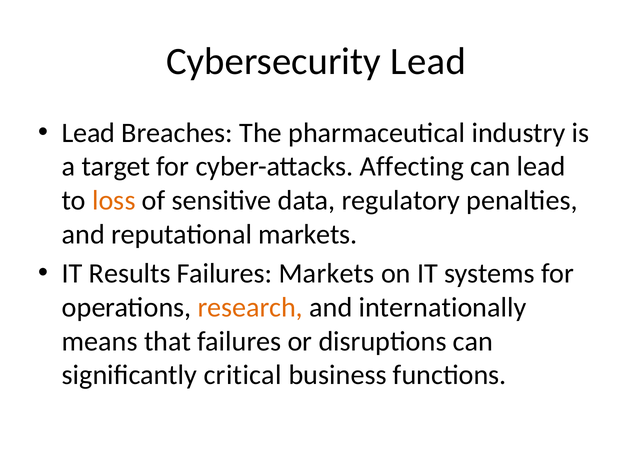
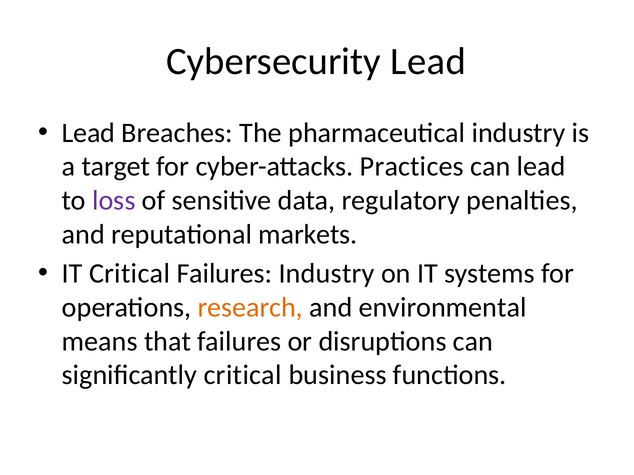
Affecting: Affecting -> Practices
loss colour: orange -> purple
IT Results: Results -> Critical
Failures Markets: Markets -> Industry
internationally: internationally -> environmental
